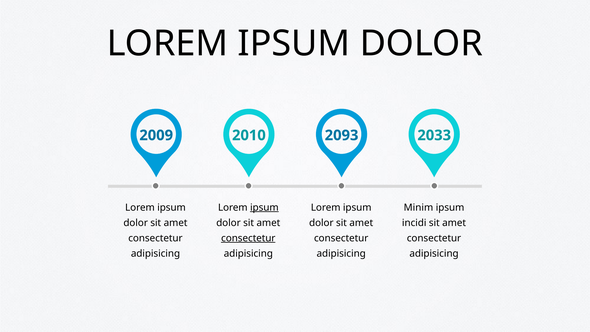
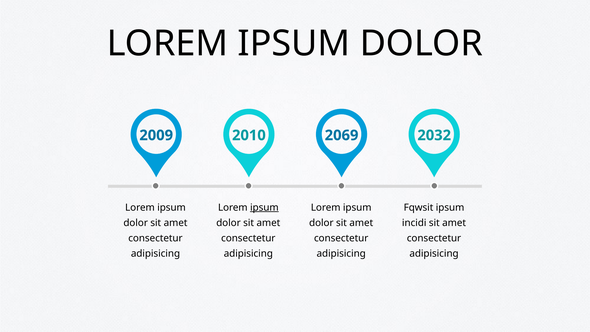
2093: 2093 -> 2069
2033: 2033 -> 2032
Minim: Minim -> Fqwsit
consectetur at (248, 238) underline: present -> none
